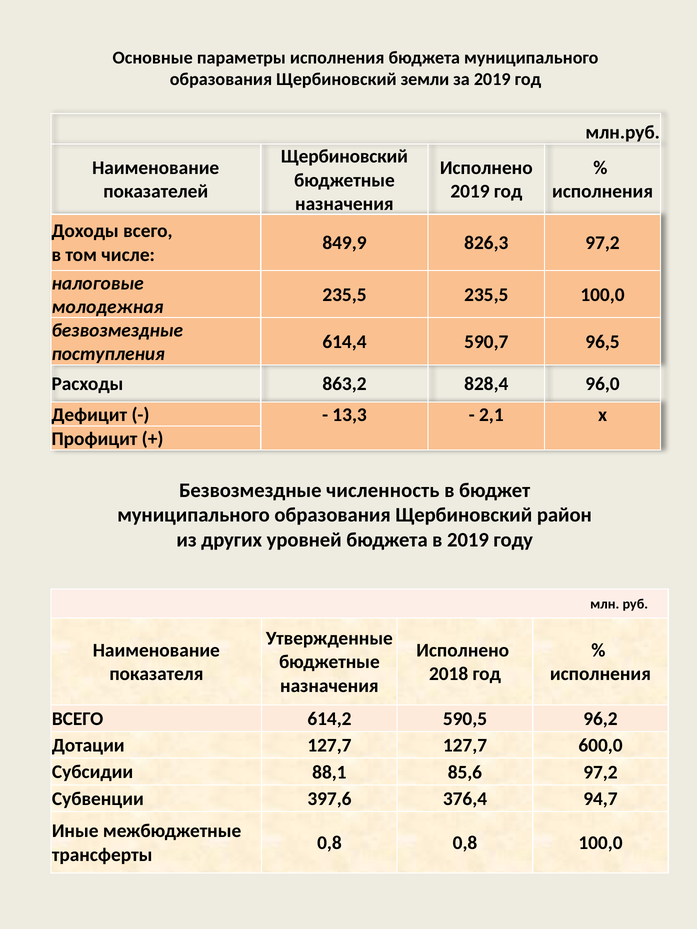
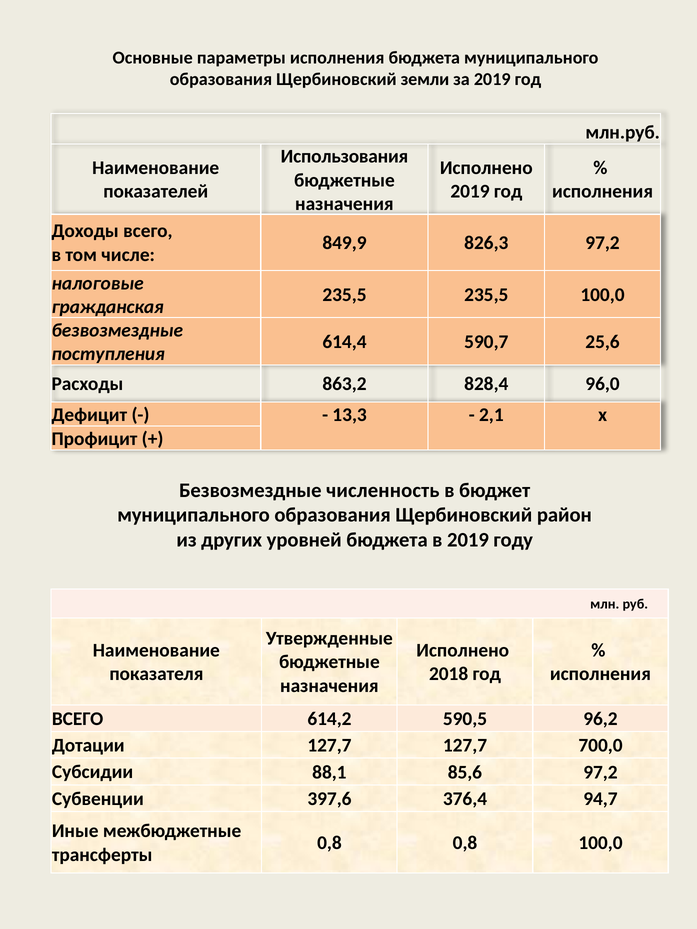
Щербиновский at (344, 157): Щербиновский -> Использования
молодежная: молодежная -> гражданская
96,5: 96,5 -> 25,6
600,0: 600,0 -> 700,0
